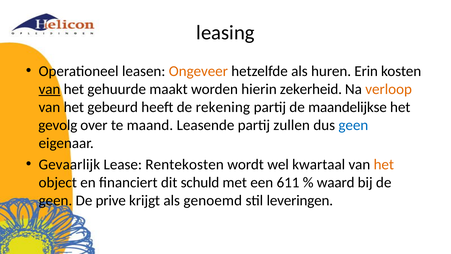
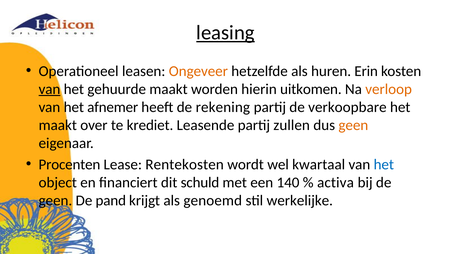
leasing underline: none -> present
zekerheid: zekerheid -> uitkomen
gebeurd: gebeurd -> afnemer
maandelijkse: maandelijkse -> verkoopbare
gevolg at (58, 125): gevolg -> maakt
maand: maand -> krediet
geen at (353, 125) colour: blue -> orange
Gevaarlijk: Gevaarlijk -> Procenten
het at (384, 164) colour: orange -> blue
611: 611 -> 140
waard: waard -> activa
prive: prive -> pand
leveringen: leveringen -> werkelijke
